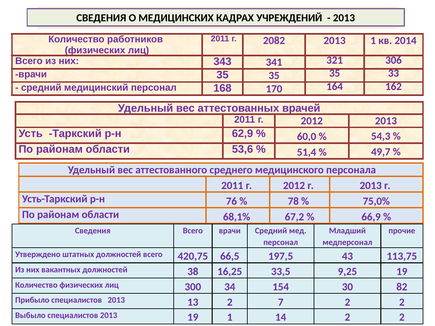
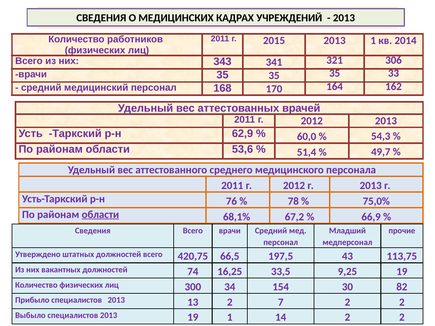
2082: 2082 -> 2015
области at (100, 215) underline: none -> present
38: 38 -> 74
